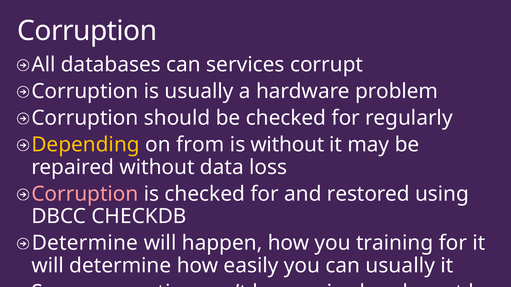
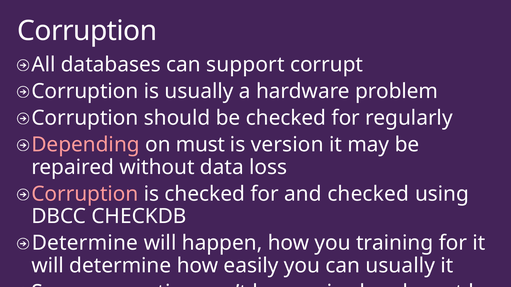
services: services -> support
Depending colour: yellow -> pink
on from: from -> must
is without: without -> version
and restored: restored -> checked
